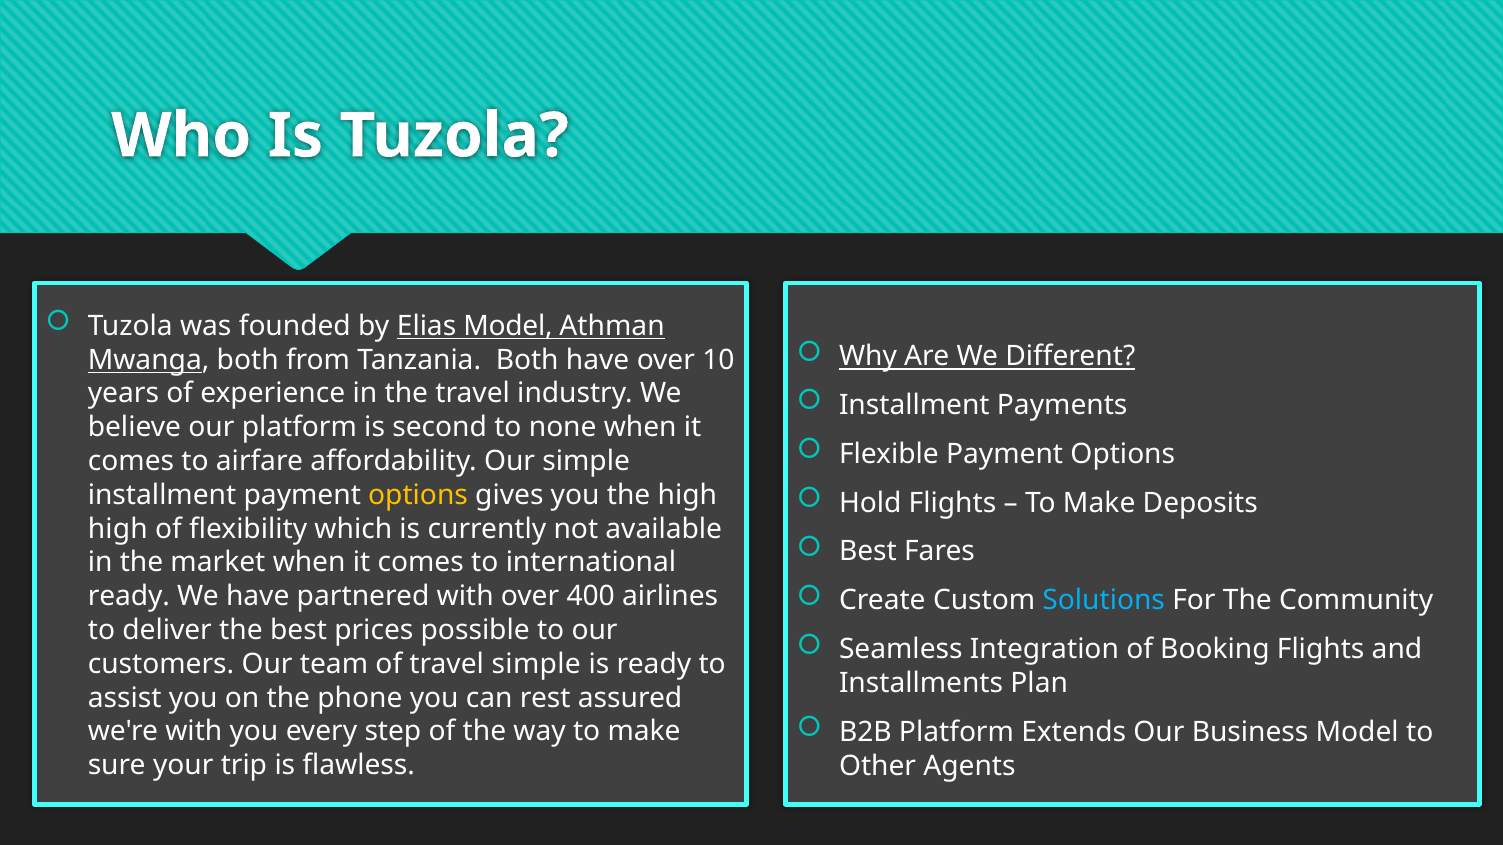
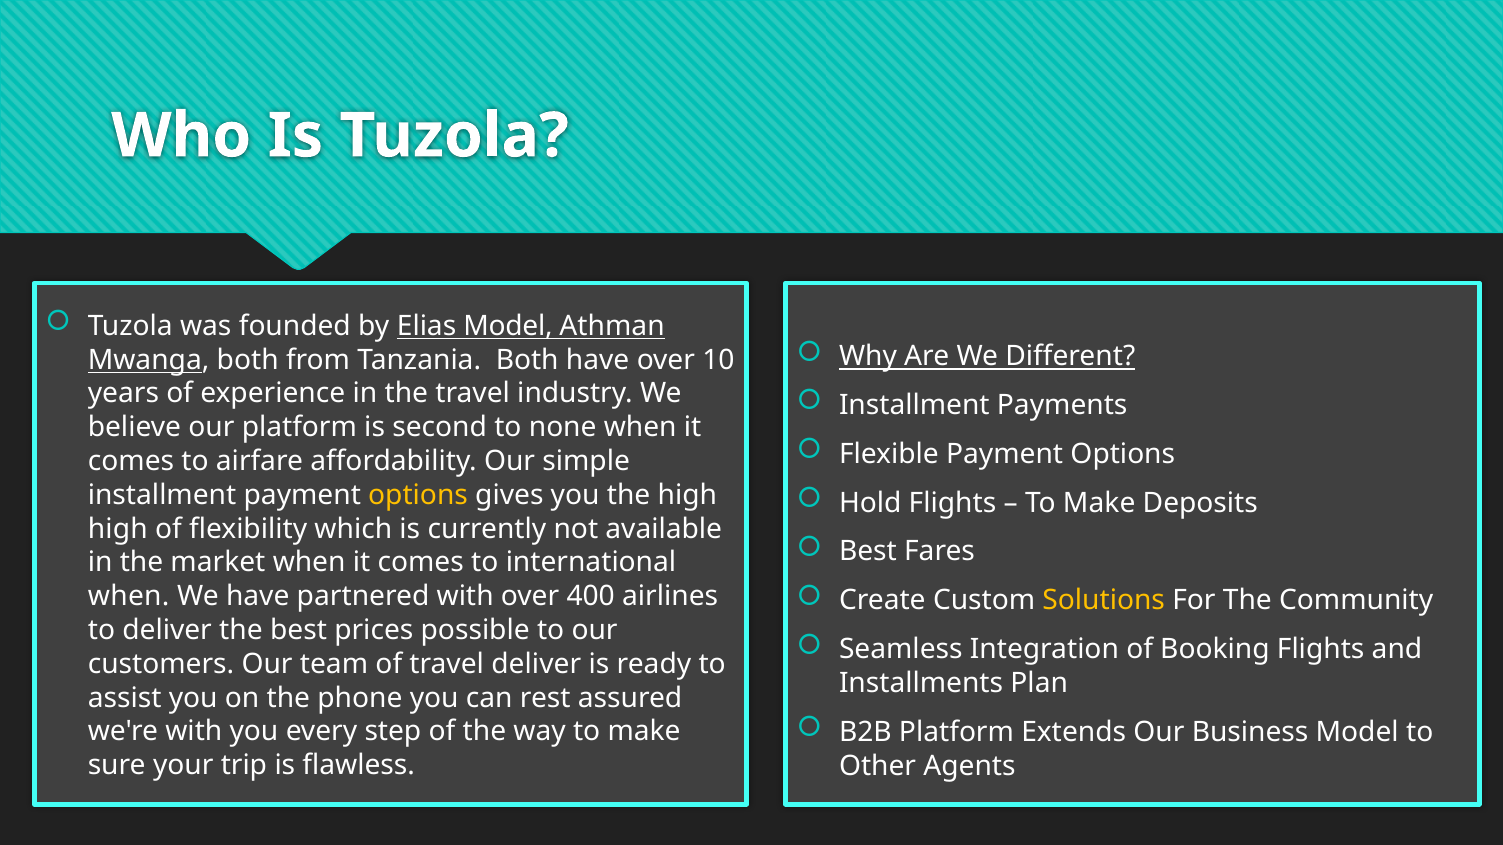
Solutions colour: light blue -> yellow
ready at (129, 597): ready -> when
travel simple: simple -> deliver
